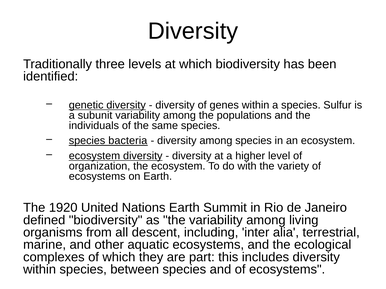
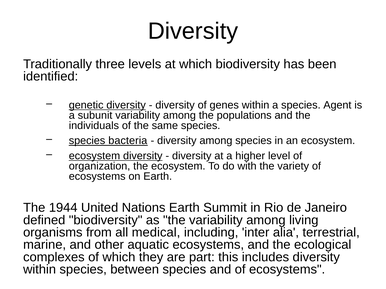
Sulfur: Sulfur -> Agent
1920: 1920 -> 1944
descent: descent -> medical
